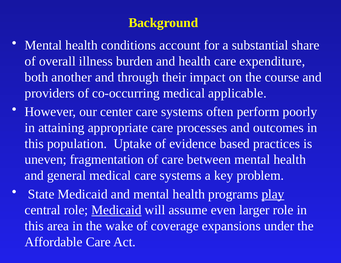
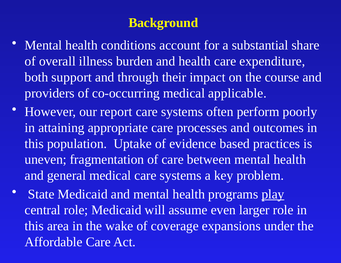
another: another -> support
center: center -> report
Medicaid at (116, 210) underline: present -> none
